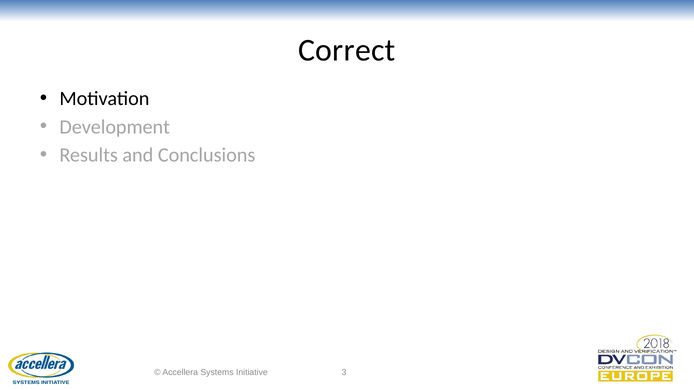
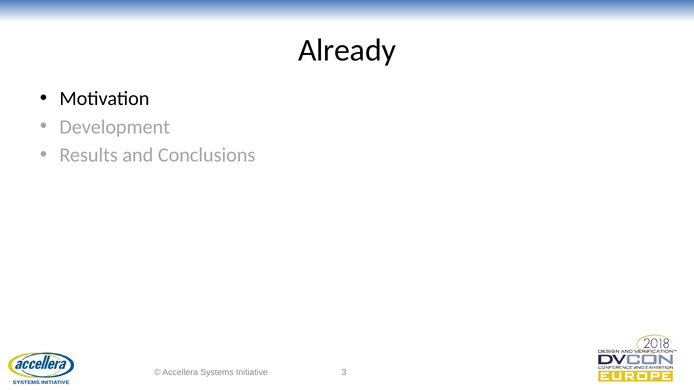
Correct: Correct -> Already
